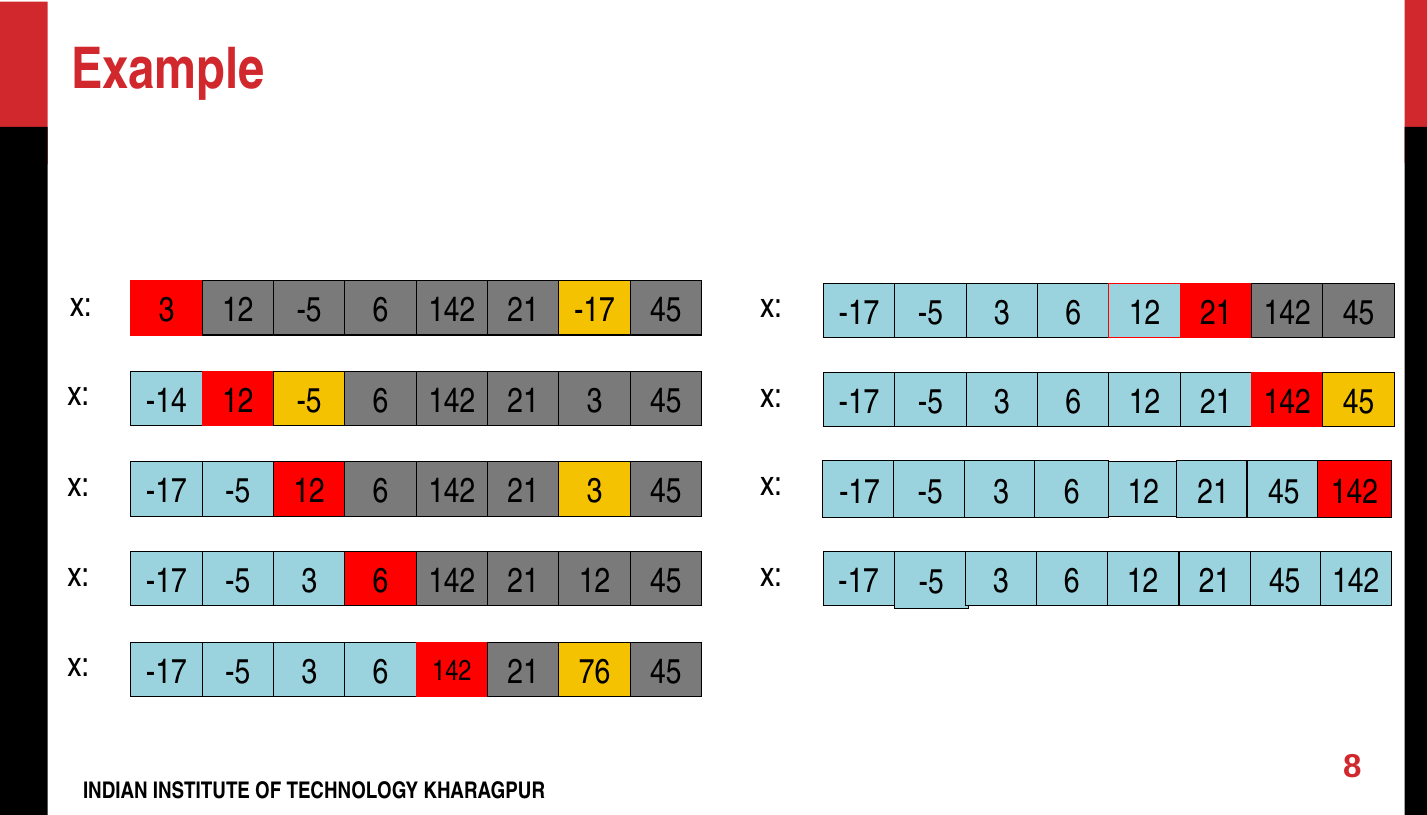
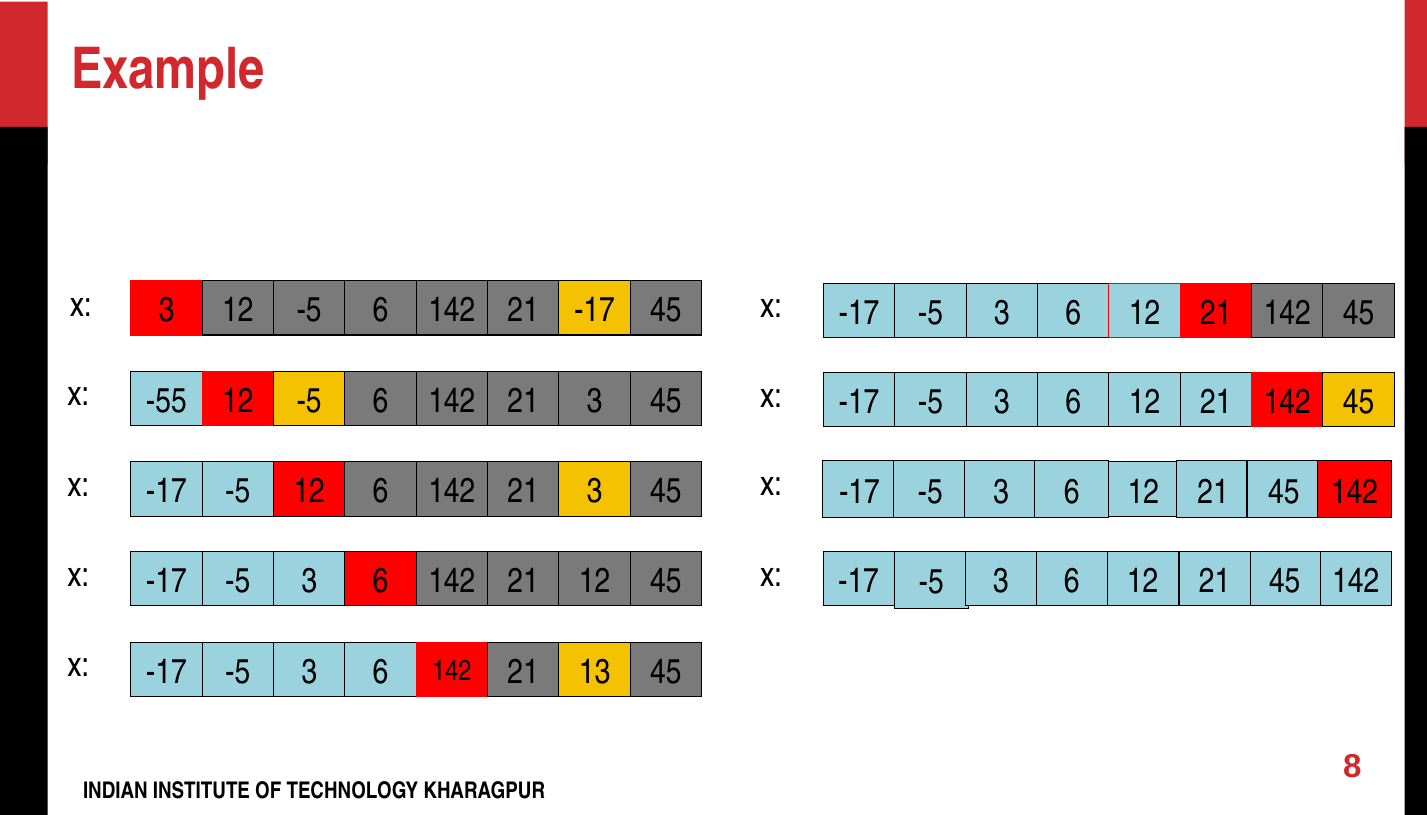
-14: -14 -> -55
76: 76 -> 13
